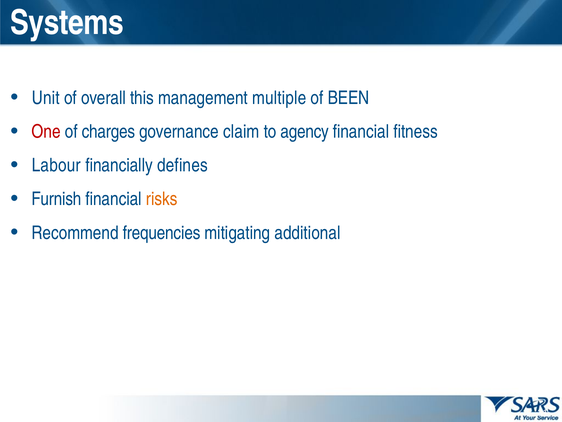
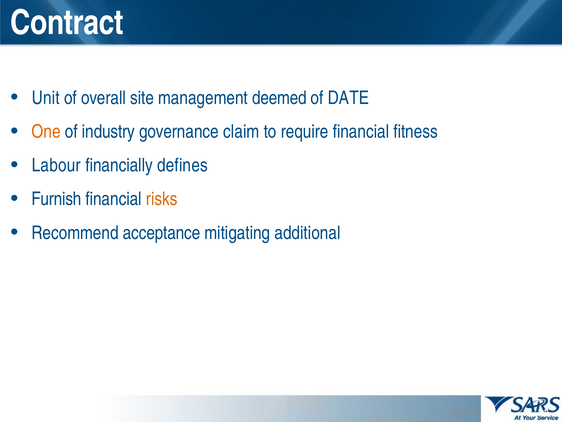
Systems: Systems -> Contract
this: this -> site
multiple: multiple -> deemed
BEEN: BEEN -> DATE
One colour: red -> orange
charges: charges -> industry
agency: agency -> require
frequencies: frequencies -> acceptance
